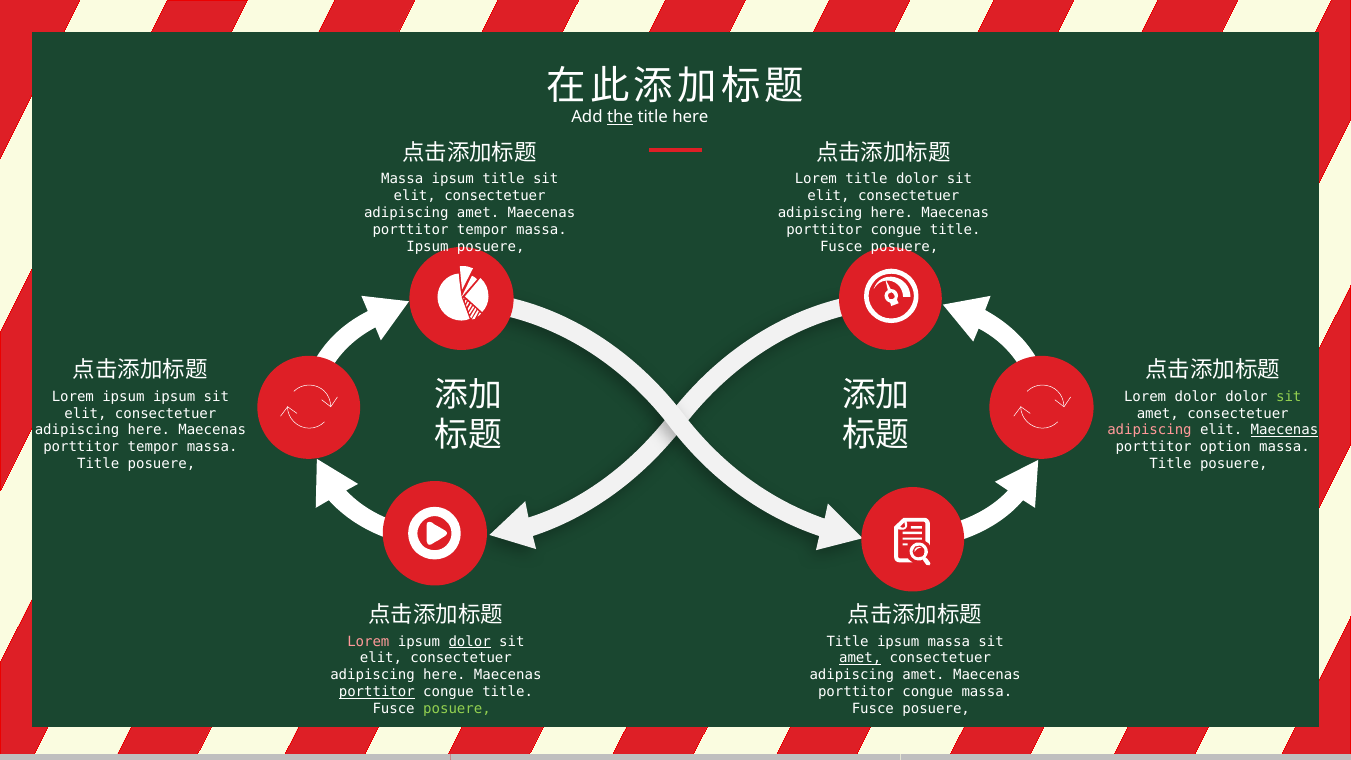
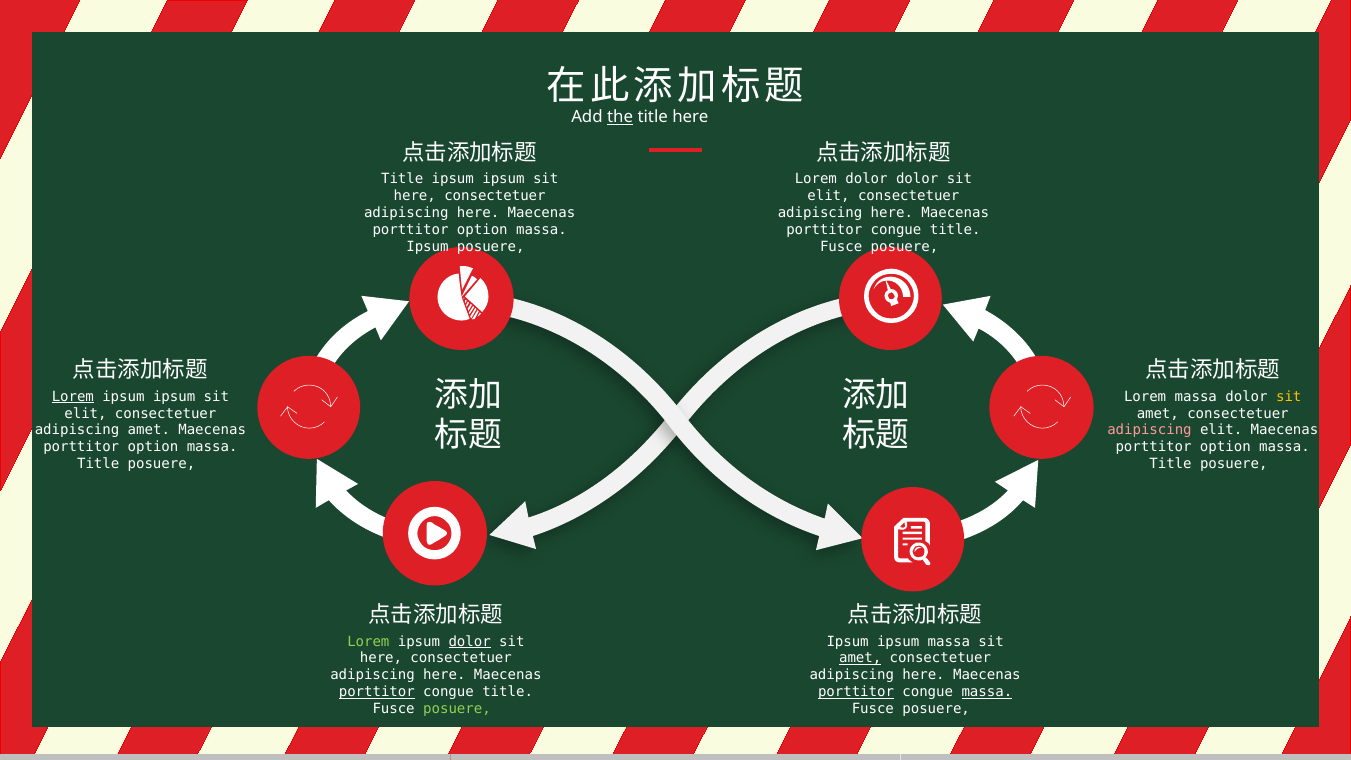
Massa at (402, 179): Massa -> Title
title at (503, 179): title -> ipsum
Lorem title: title -> dolor
elit at (415, 196): elit -> here
amet at (478, 213): amet -> here
tempor at (482, 230): tempor -> option
Lorem at (73, 396) underline: none -> present
Lorem dolor: dolor -> massa
sit at (1289, 396) colour: light green -> yellow
here at (149, 430): here -> amet
Maecenas at (1285, 430) underline: present -> none
tempor at (153, 447): tempor -> option
Lorem at (368, 641) colour: pink -> light green
Title at (848, 641): Title -> Ipsum
elit at (381, 658): elit -> here
amet at (924, 675): amet -> here
porttitor at (856, 692) underline: none -> present
massa at (987, 692) underline: none -> present
